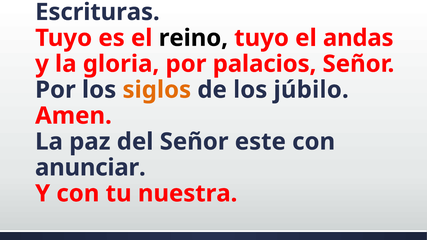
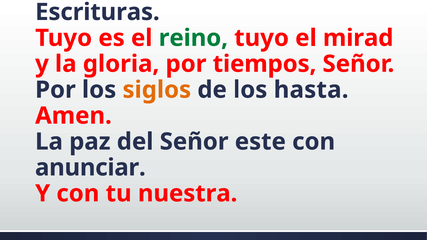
reino colour: black -> green
andas: andas -> mirad
palacios: palacios -> tiempos
júbilo: júbilo -> hasta
